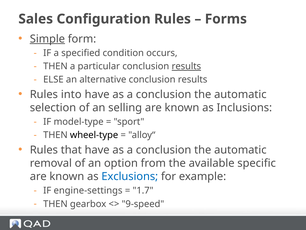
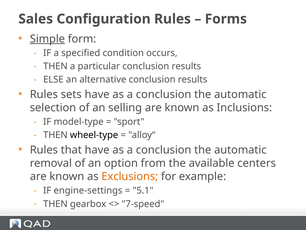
results at (186, 66) underline: present -> none
into: into -> sets
specific: specific -> centers
Exclusions colour: blue -> orange
1.7: 1.7 -> 5.1
9-speed: 9-speed -> 7-speed
